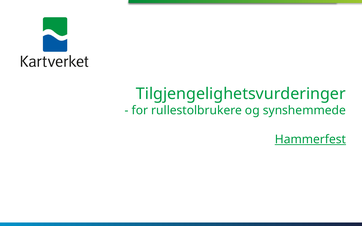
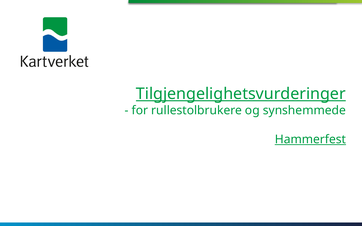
Tilgjengelighetsvurderinger underline: none -> present
